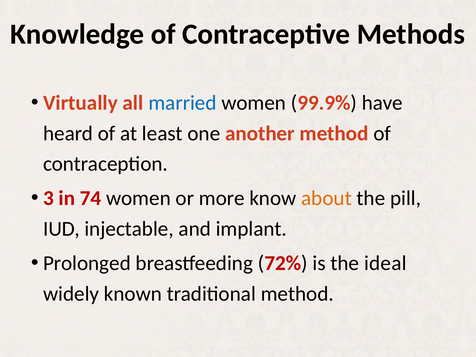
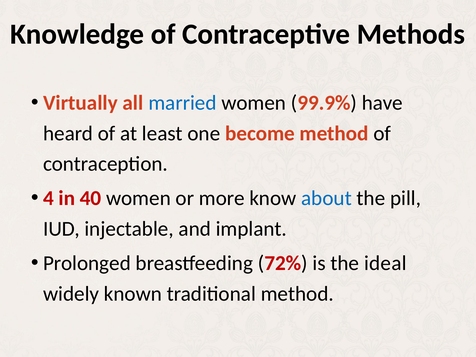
another: another -> become
3: 3 -> 4
74: 74 -> 40
about colour: orange -> blue
